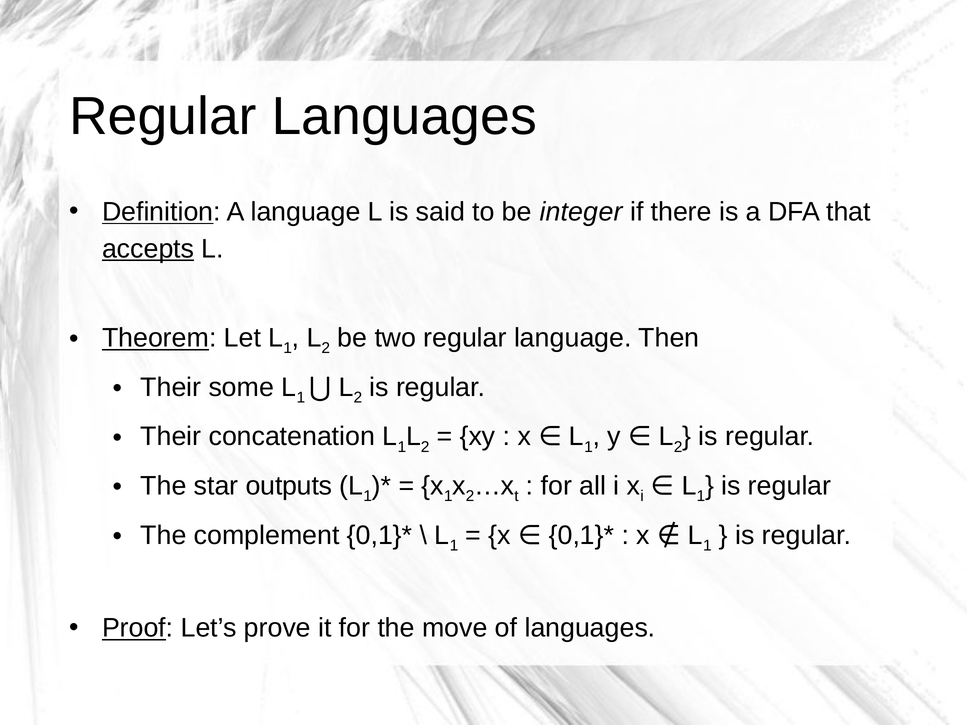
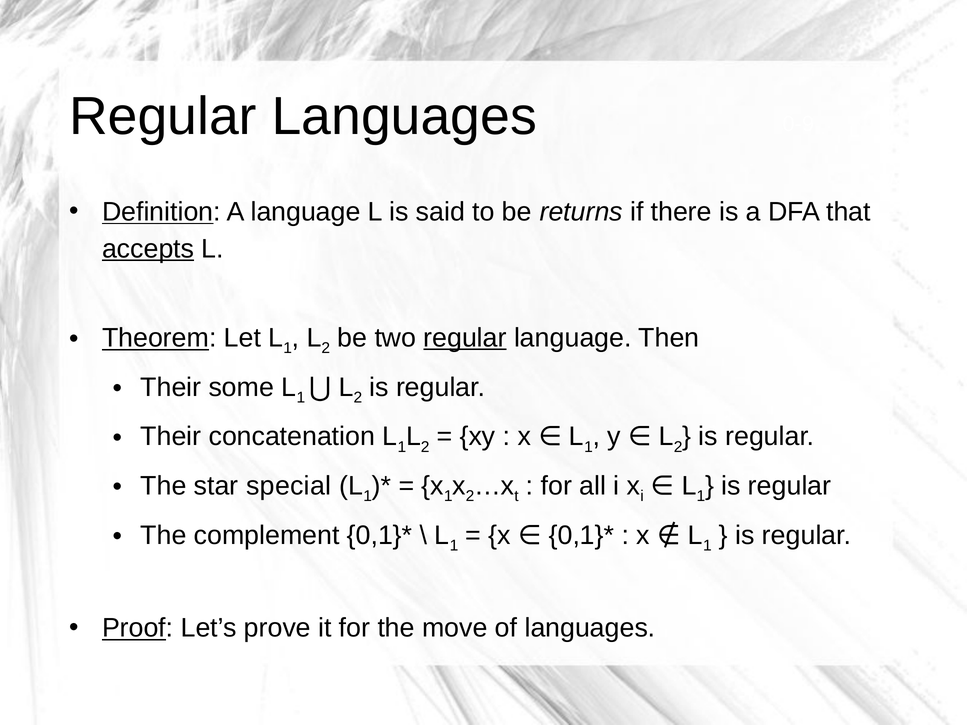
integer: integer -> returns
regular at (465, 338) underline: none -> present
outputs: outputs -> special
